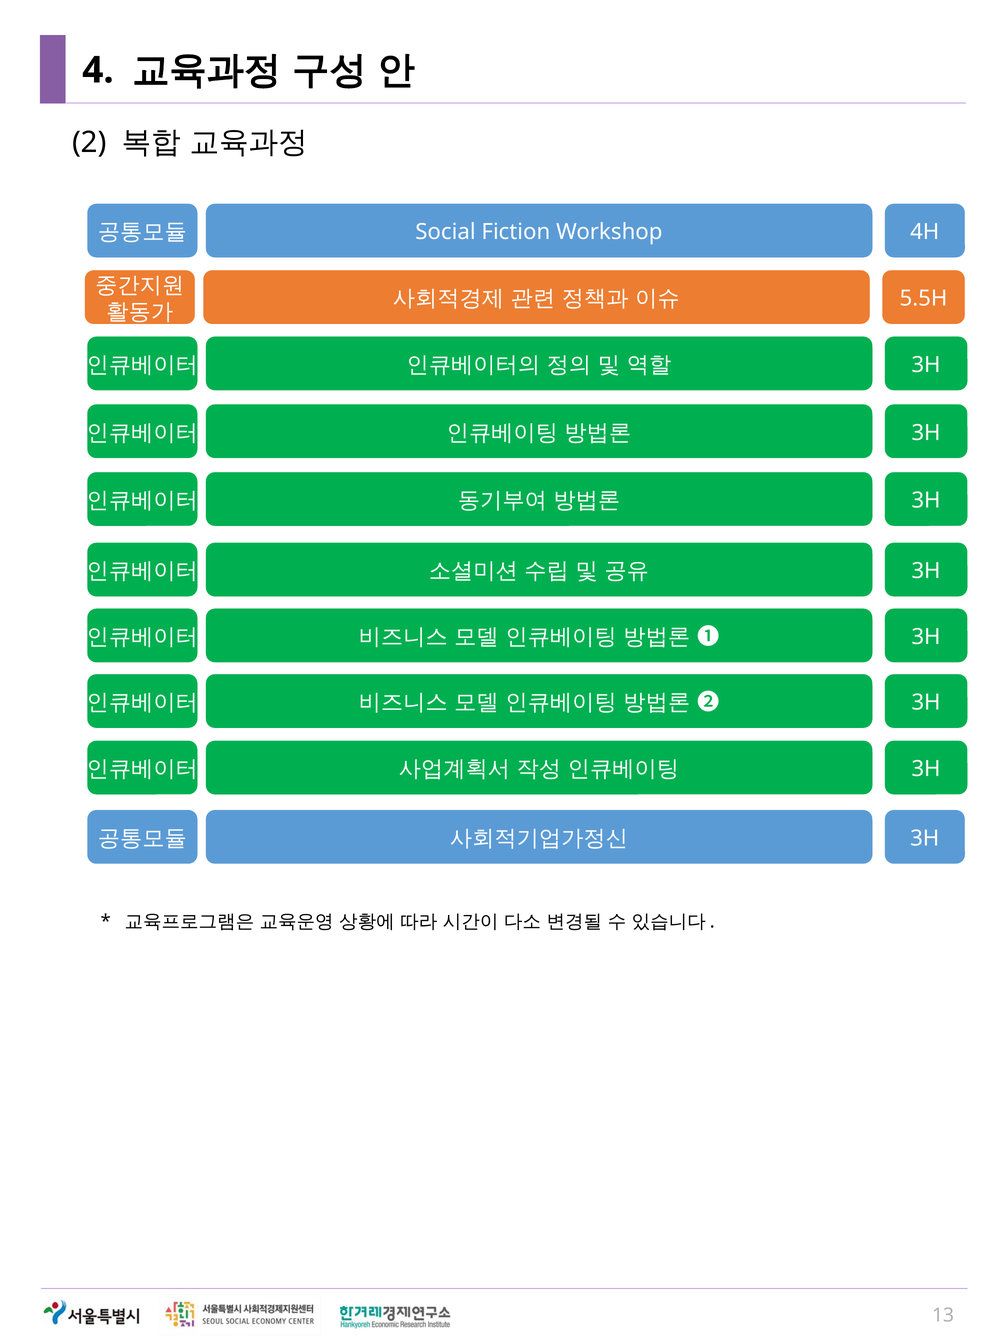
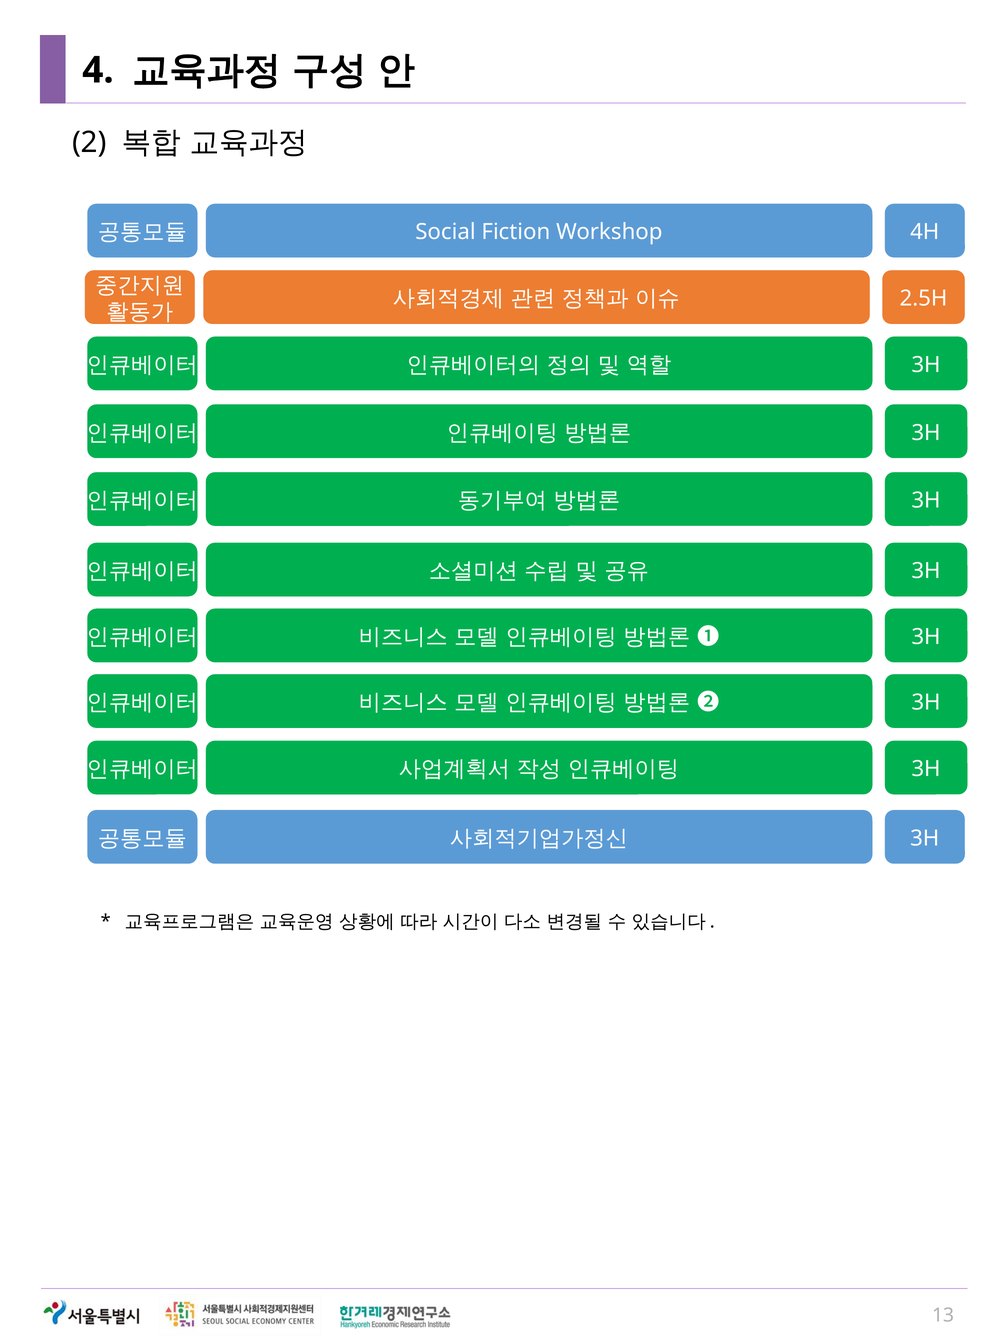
5.5H: 5.5H -> 2.5H
